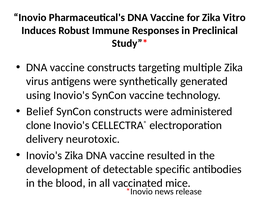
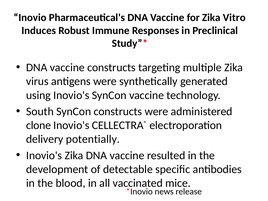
Belief: Belief -> South
neurotoxic: neurotoxic -> potentially
